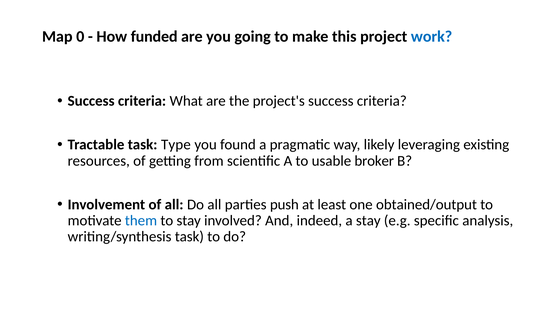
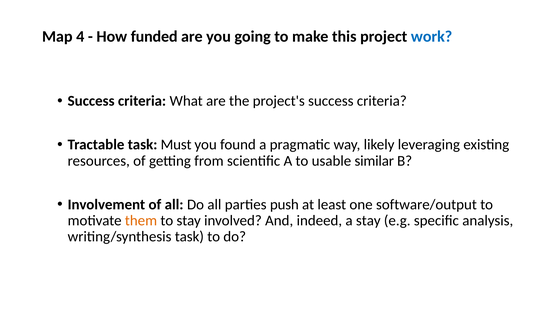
0: 0 -> 4
Type: Type -> Must
broker: broker -> similar
obtained/output: obtained/output -> software/output
them colour: blue -> orange
